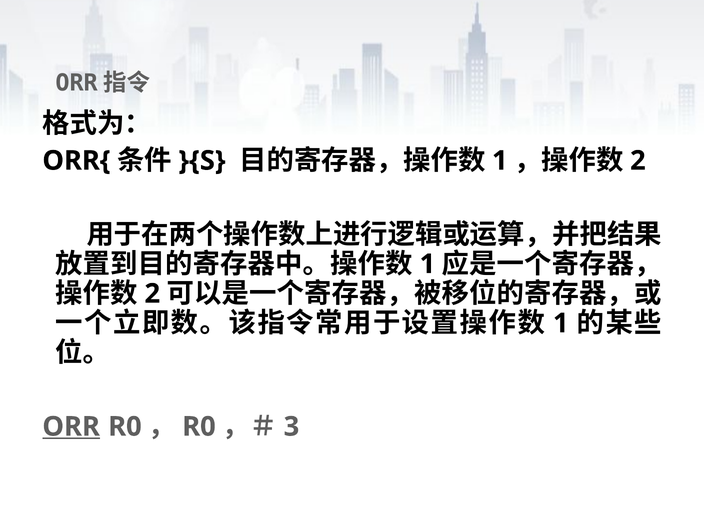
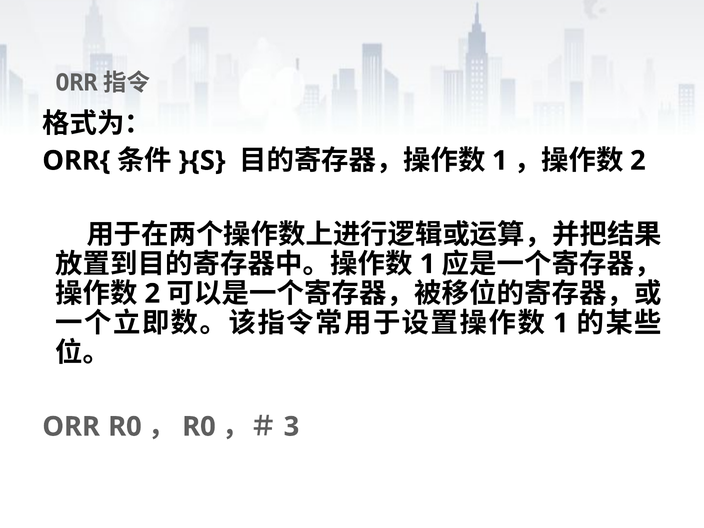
ORR underline: present -> none
